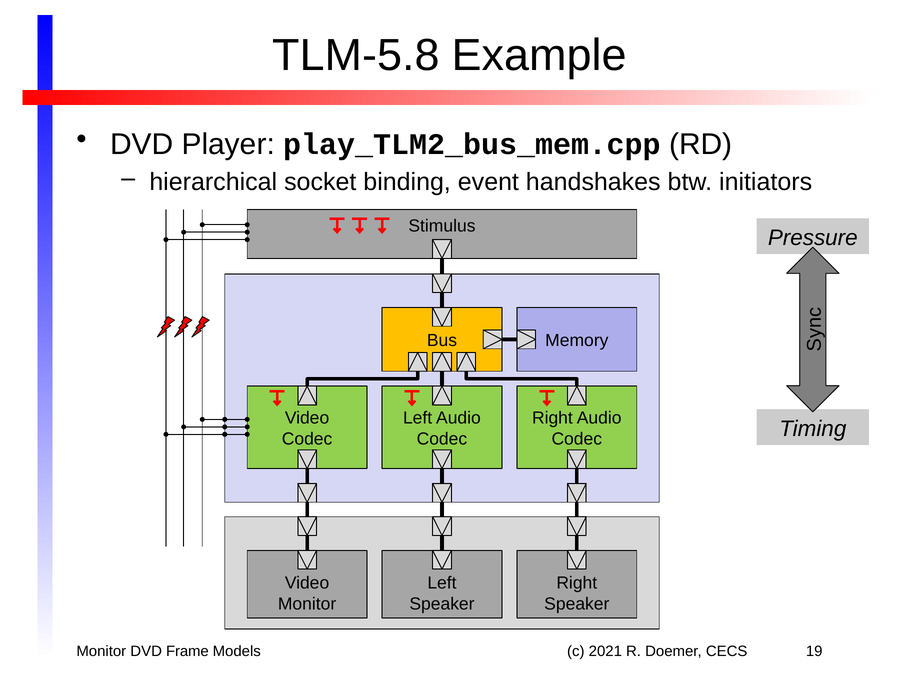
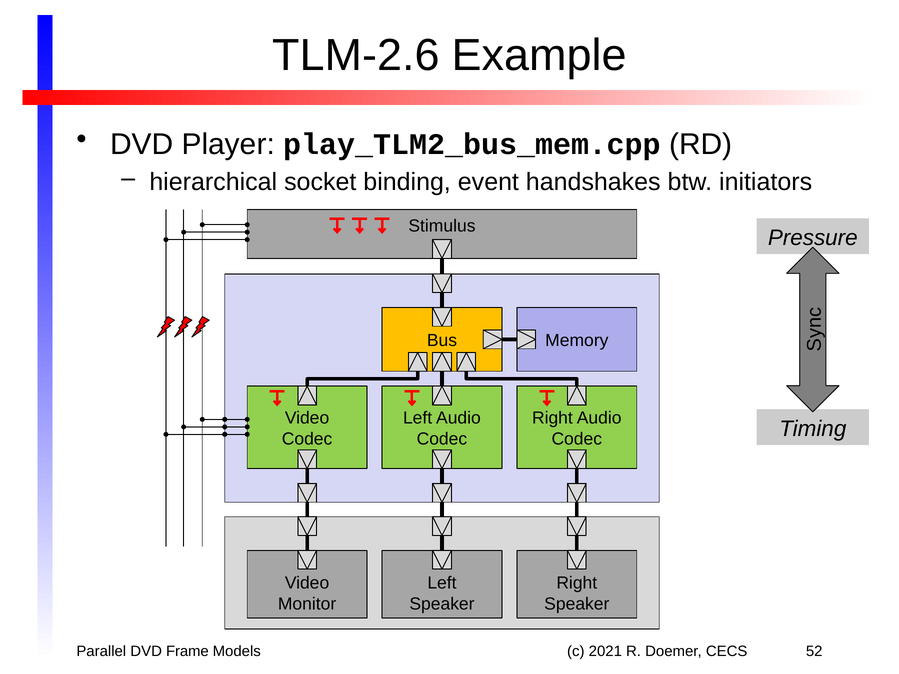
TLM-5.8: TLM-5.8 -> TLM-2.6
Monitor at (101, 651): Monitor -> Parallel
19: 19 -> 52
